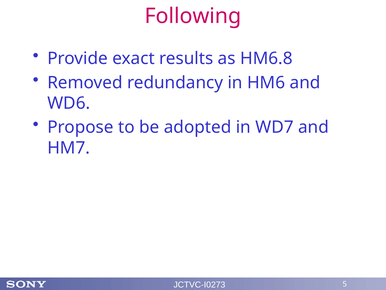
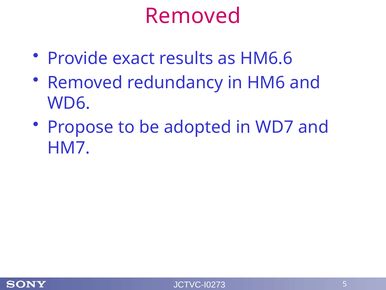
Following at (193, 16): Following -> Removed
HM6.8: HM6.8 -> HM6.6
